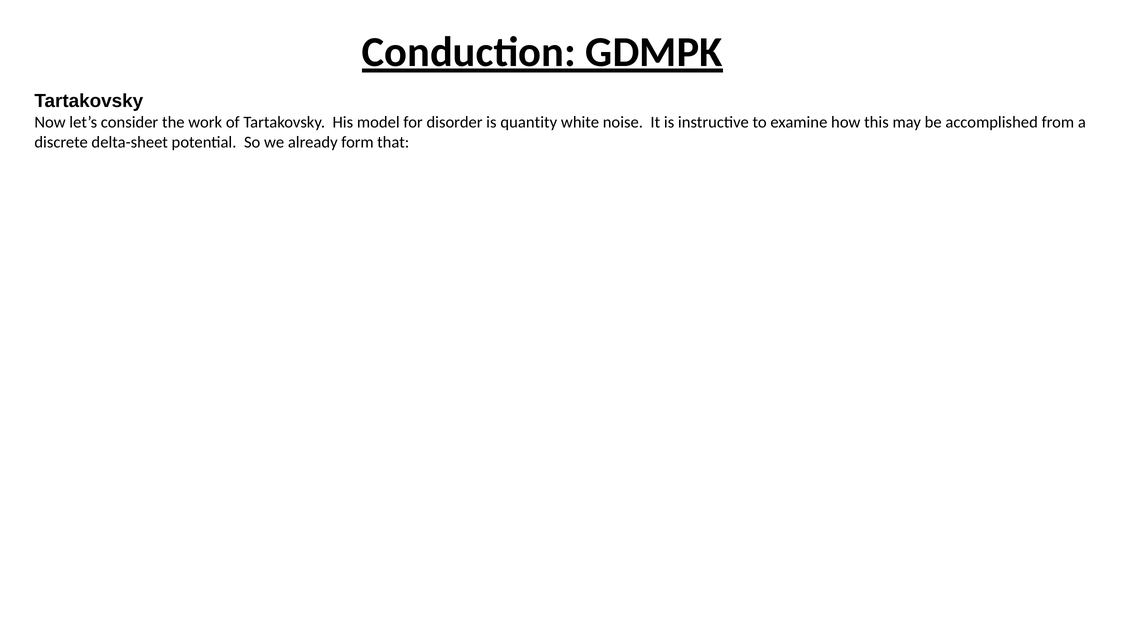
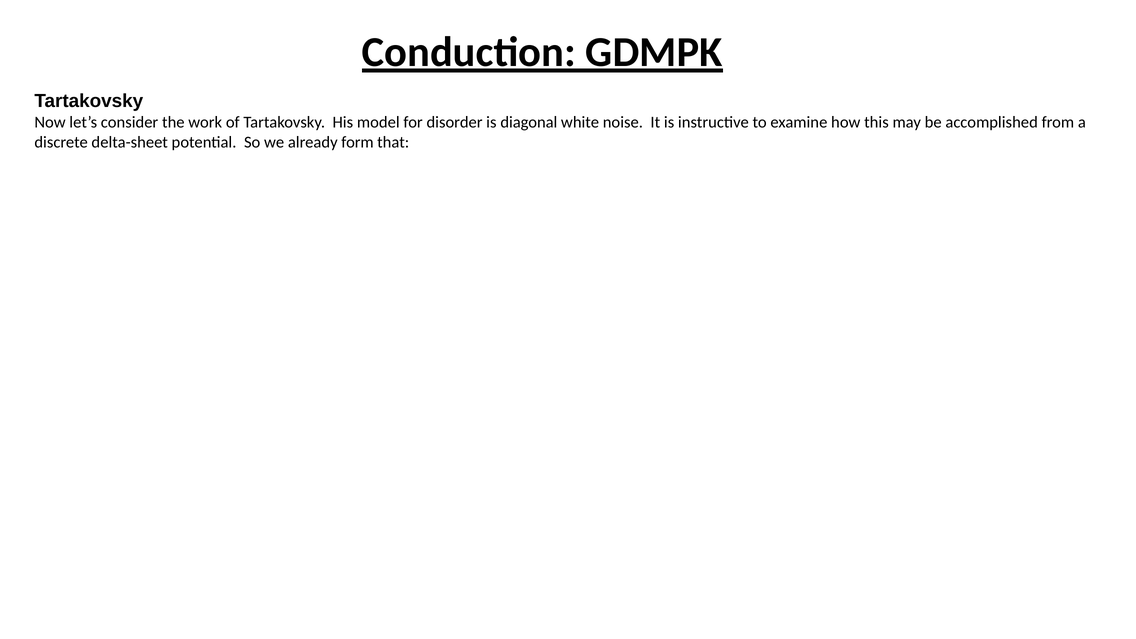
quantity: quantity -> diagonal
